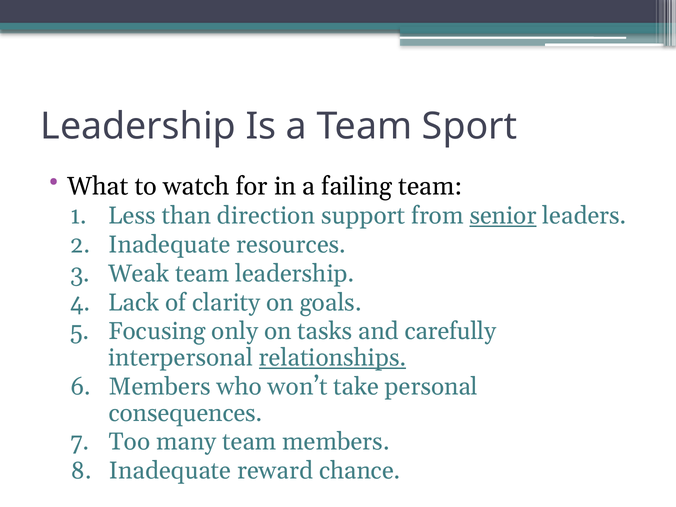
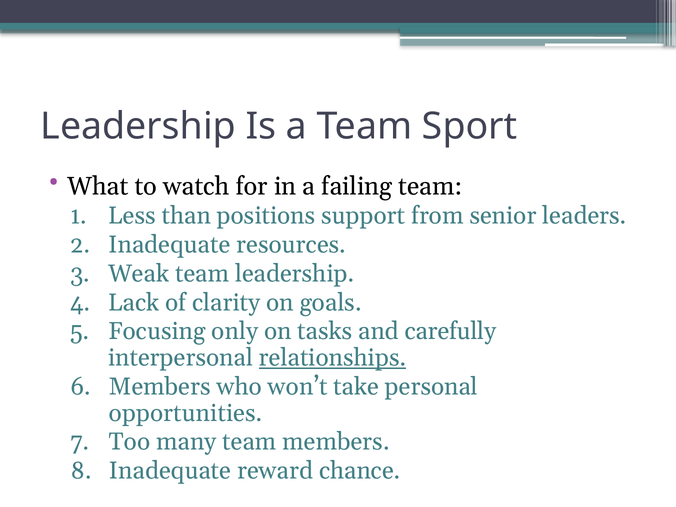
direction: direction -> positions
senior underline: present -> none
consequences: consequences -> opportunities
